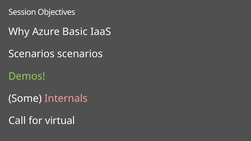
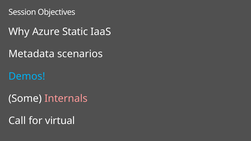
Basic: Basic -> Static
Scenarios at (32, 54): Scenarios -> Metadata
Demos colour: light green -> light blue
